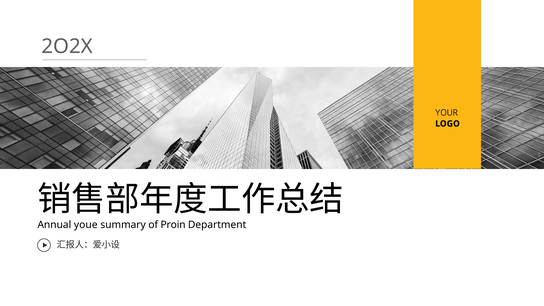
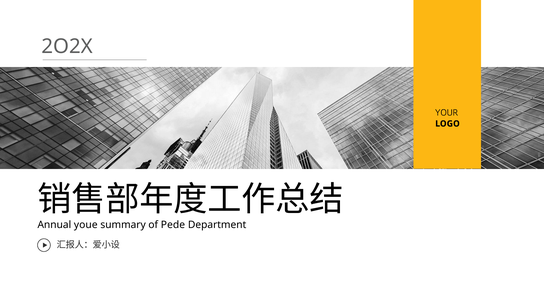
Proin: Proin -> Pede
